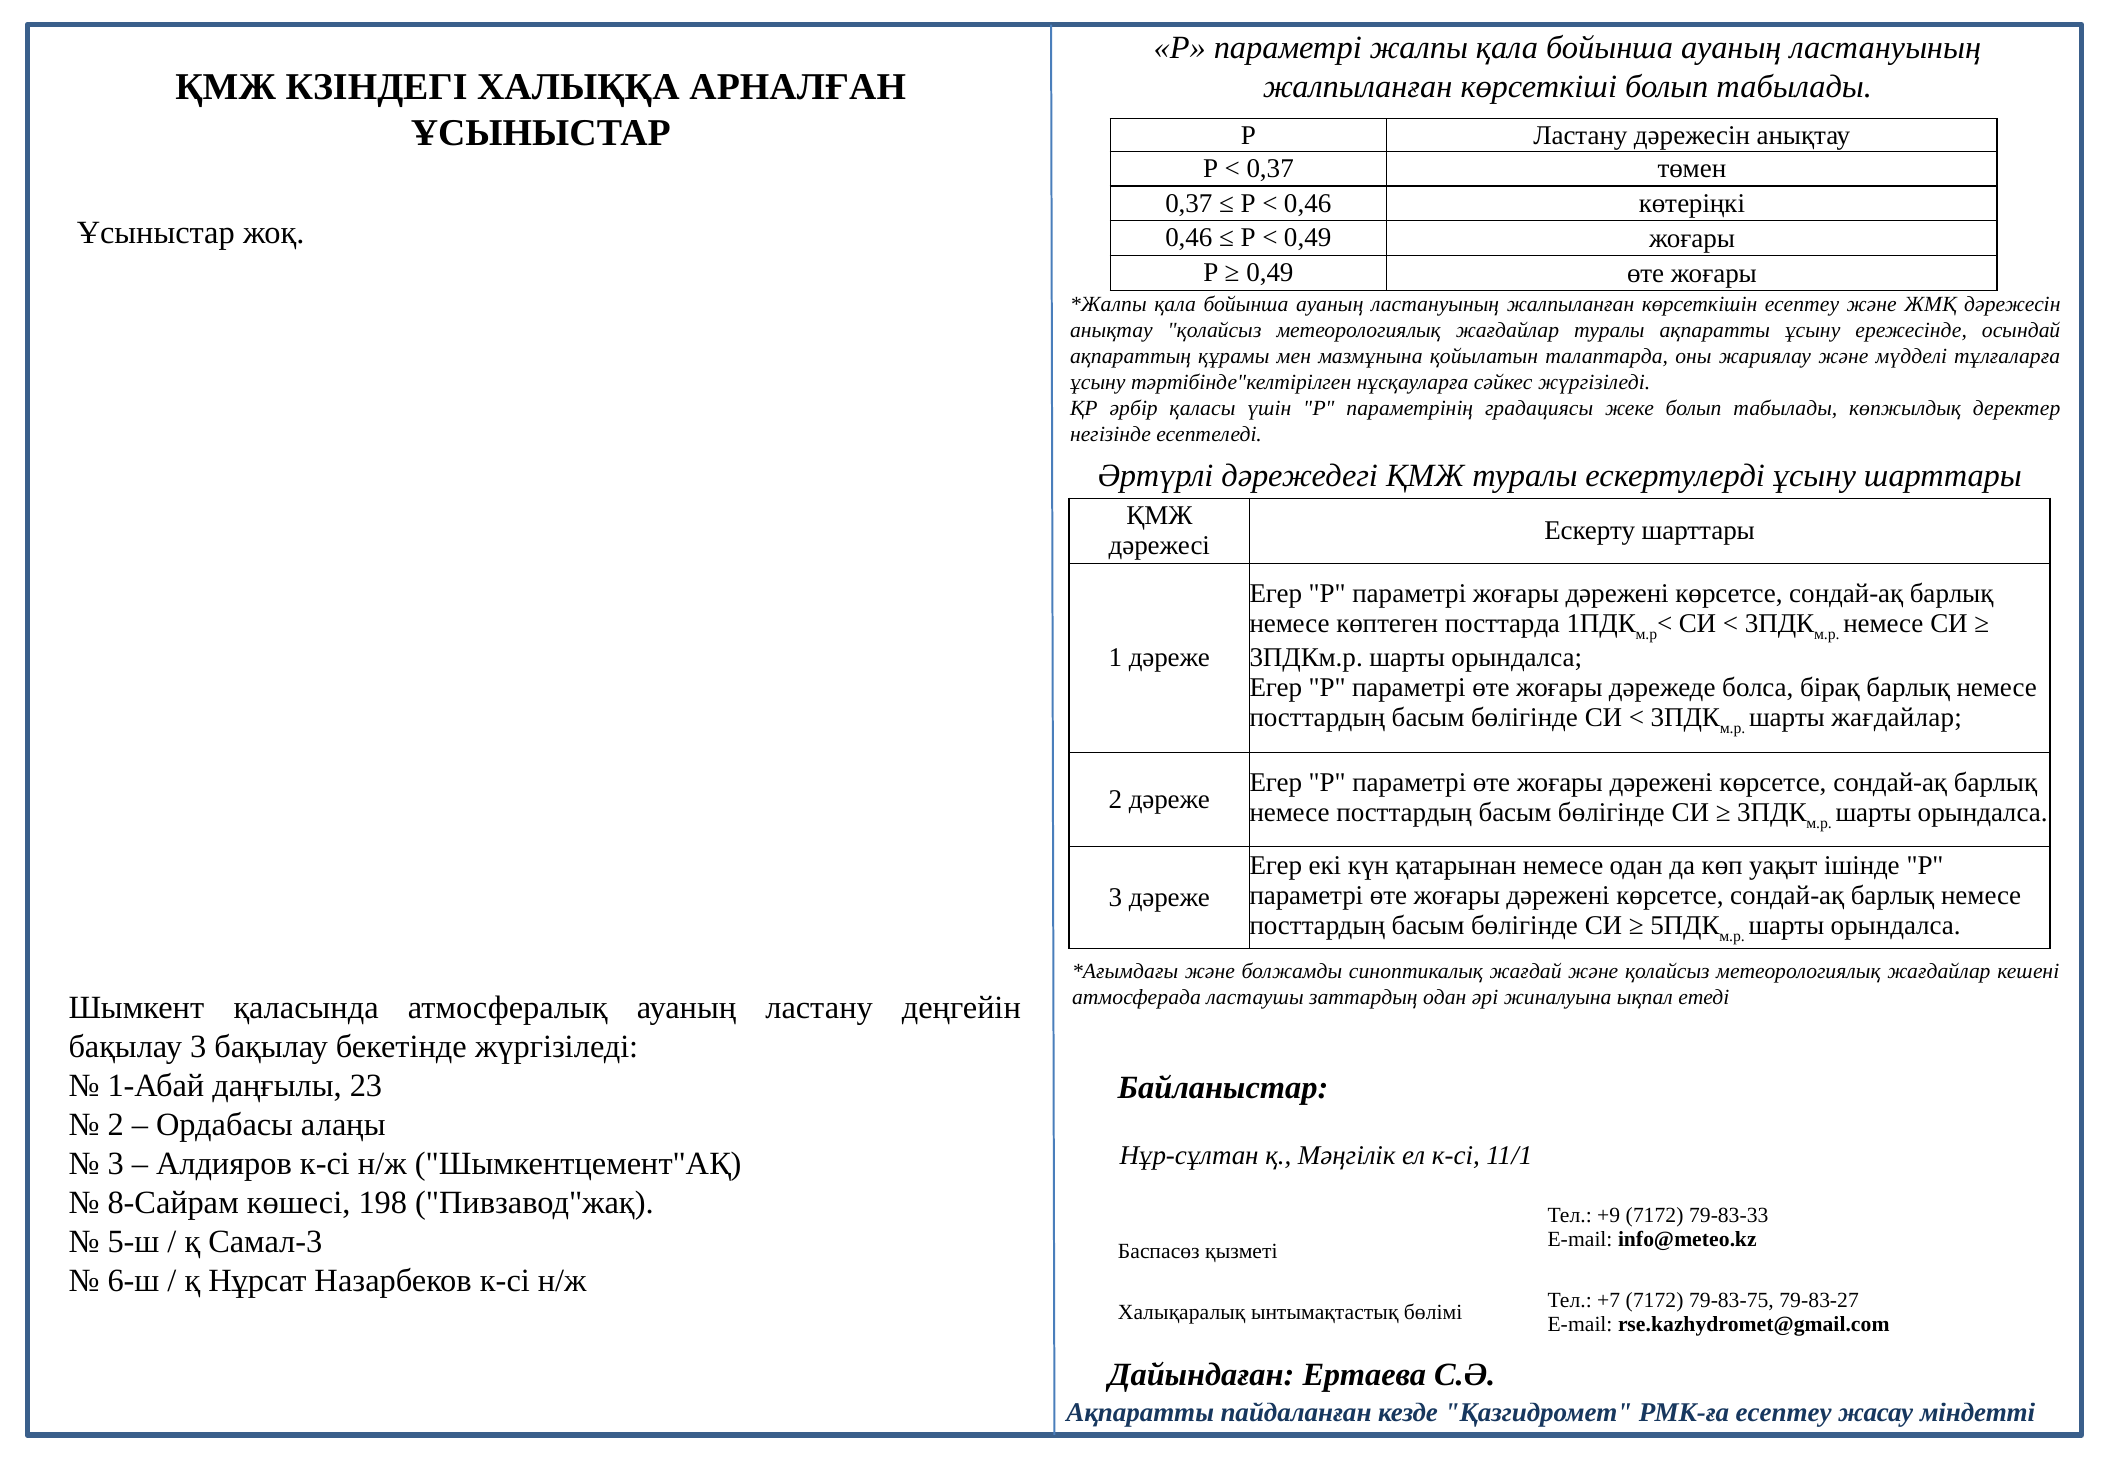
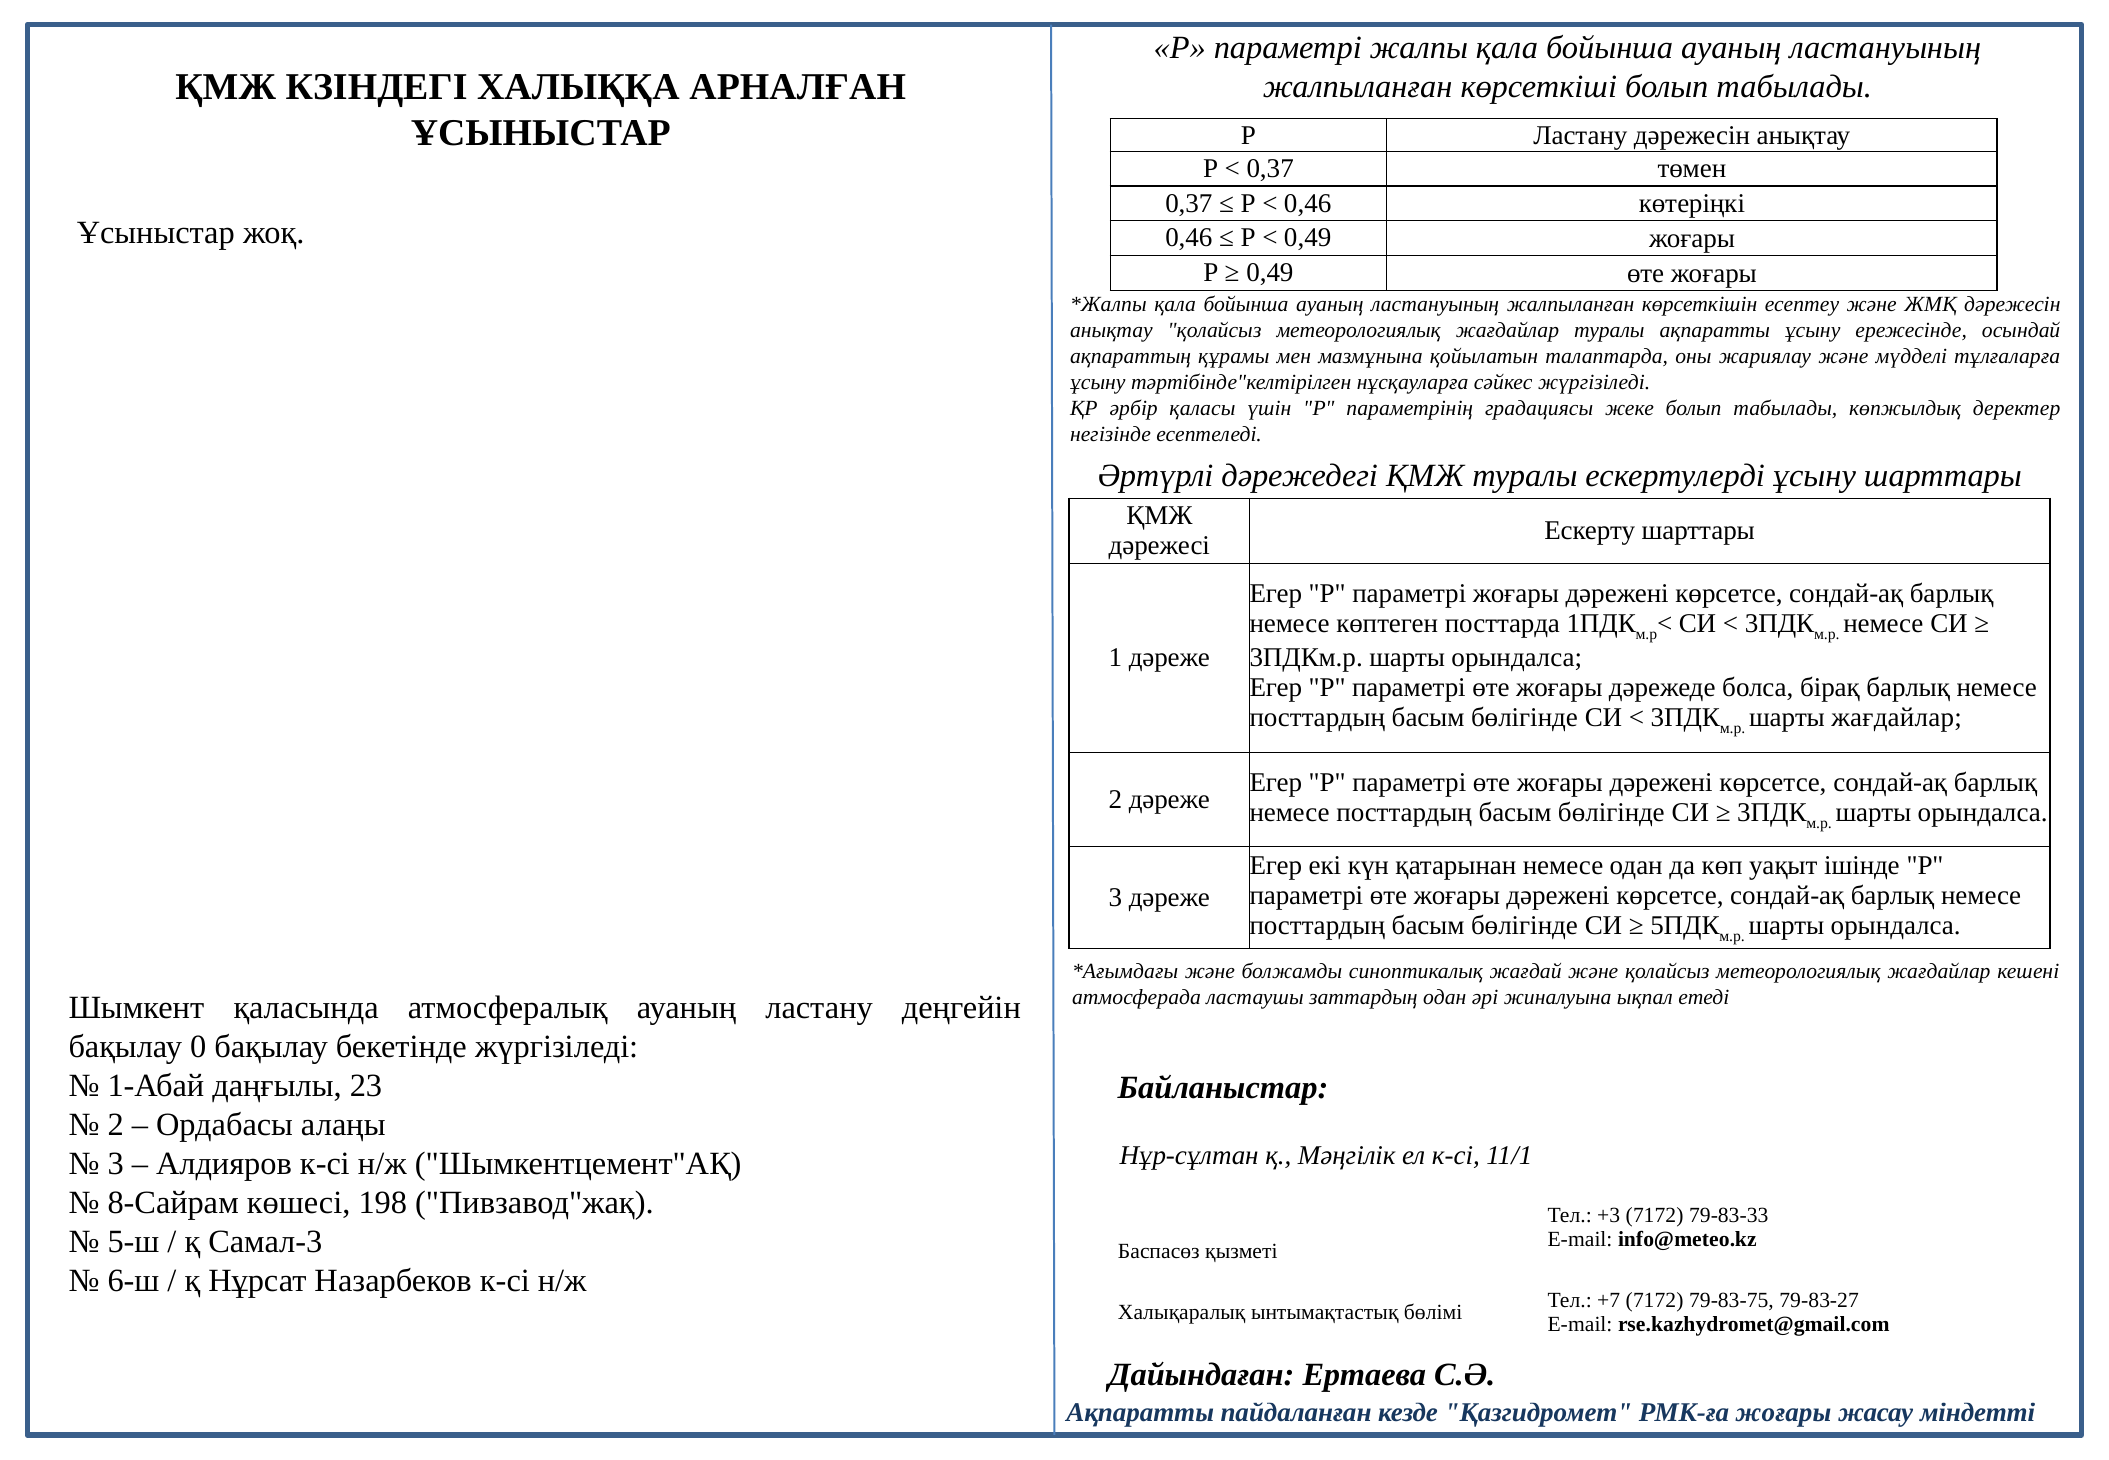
бақылау 3: 3 -> 0
+9: +9 -> +3
РМК-ға есептеу: есептеу -> жоғары
